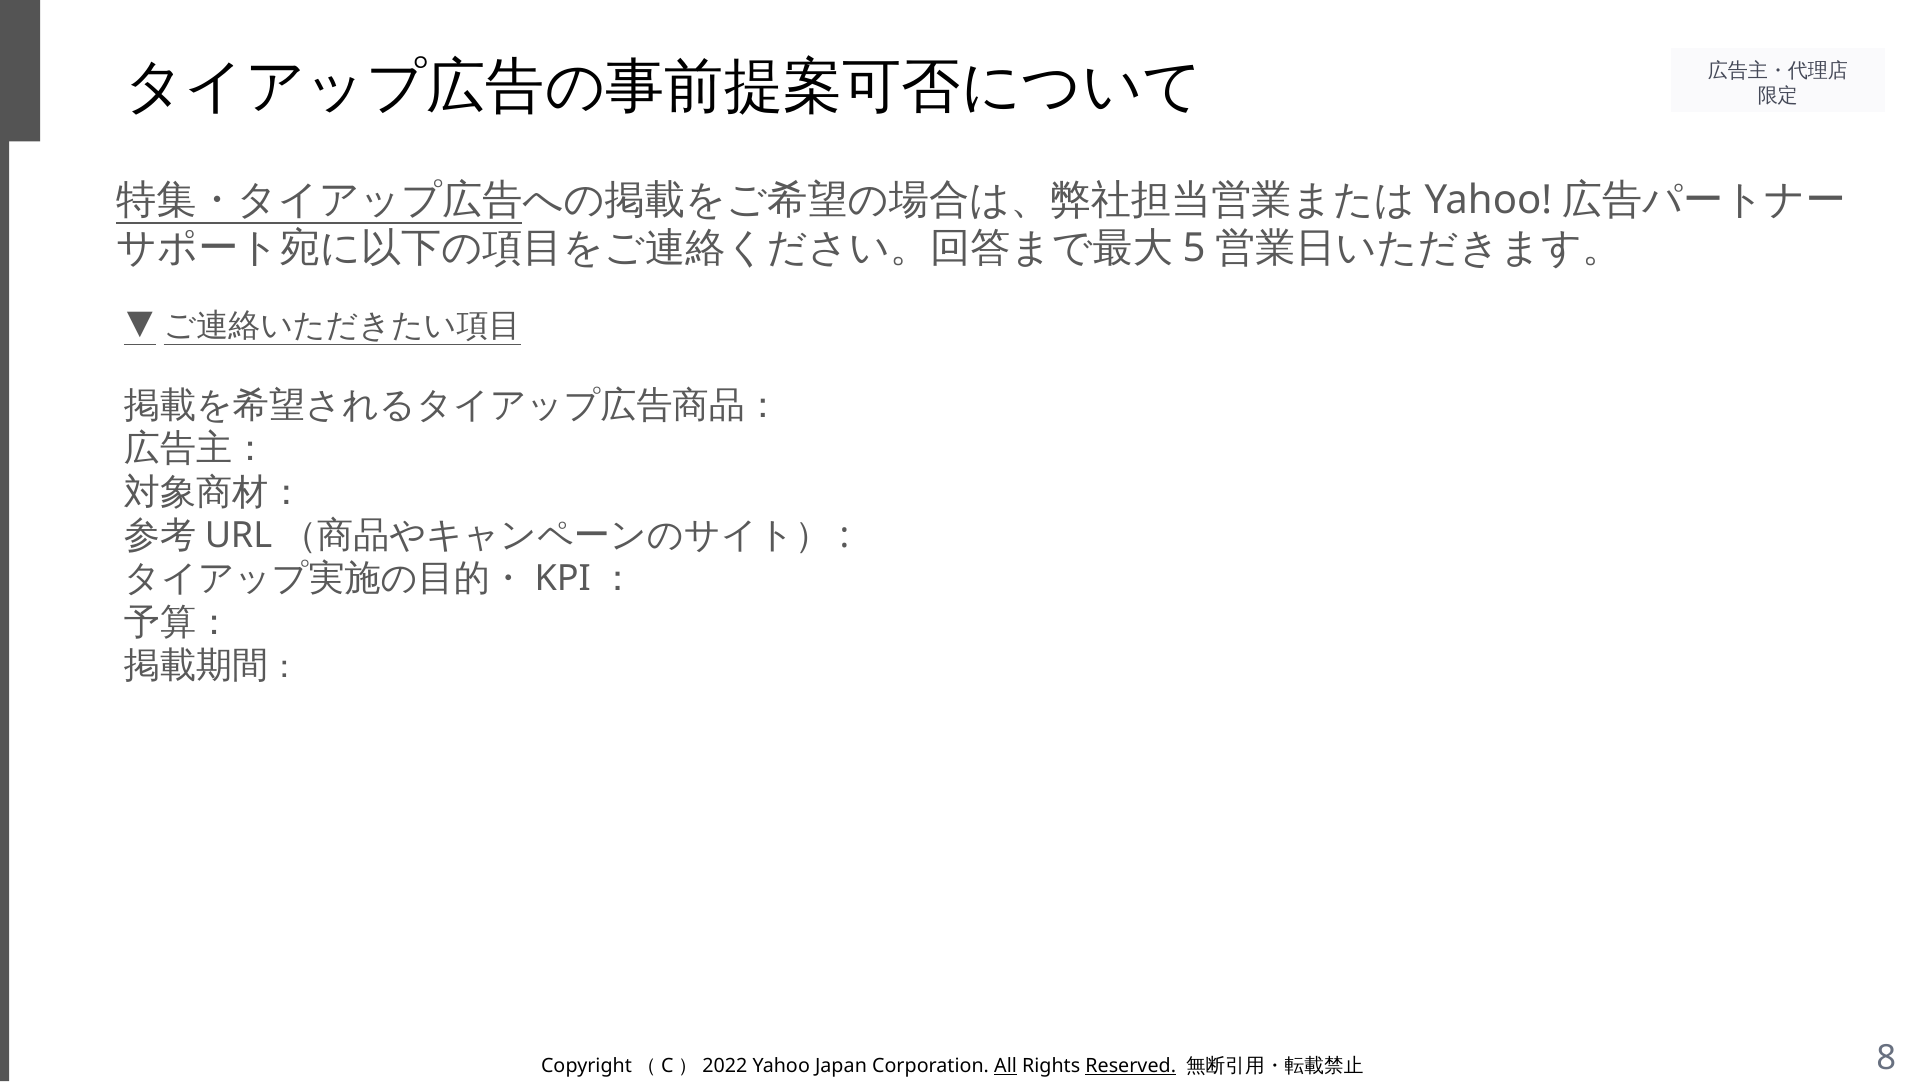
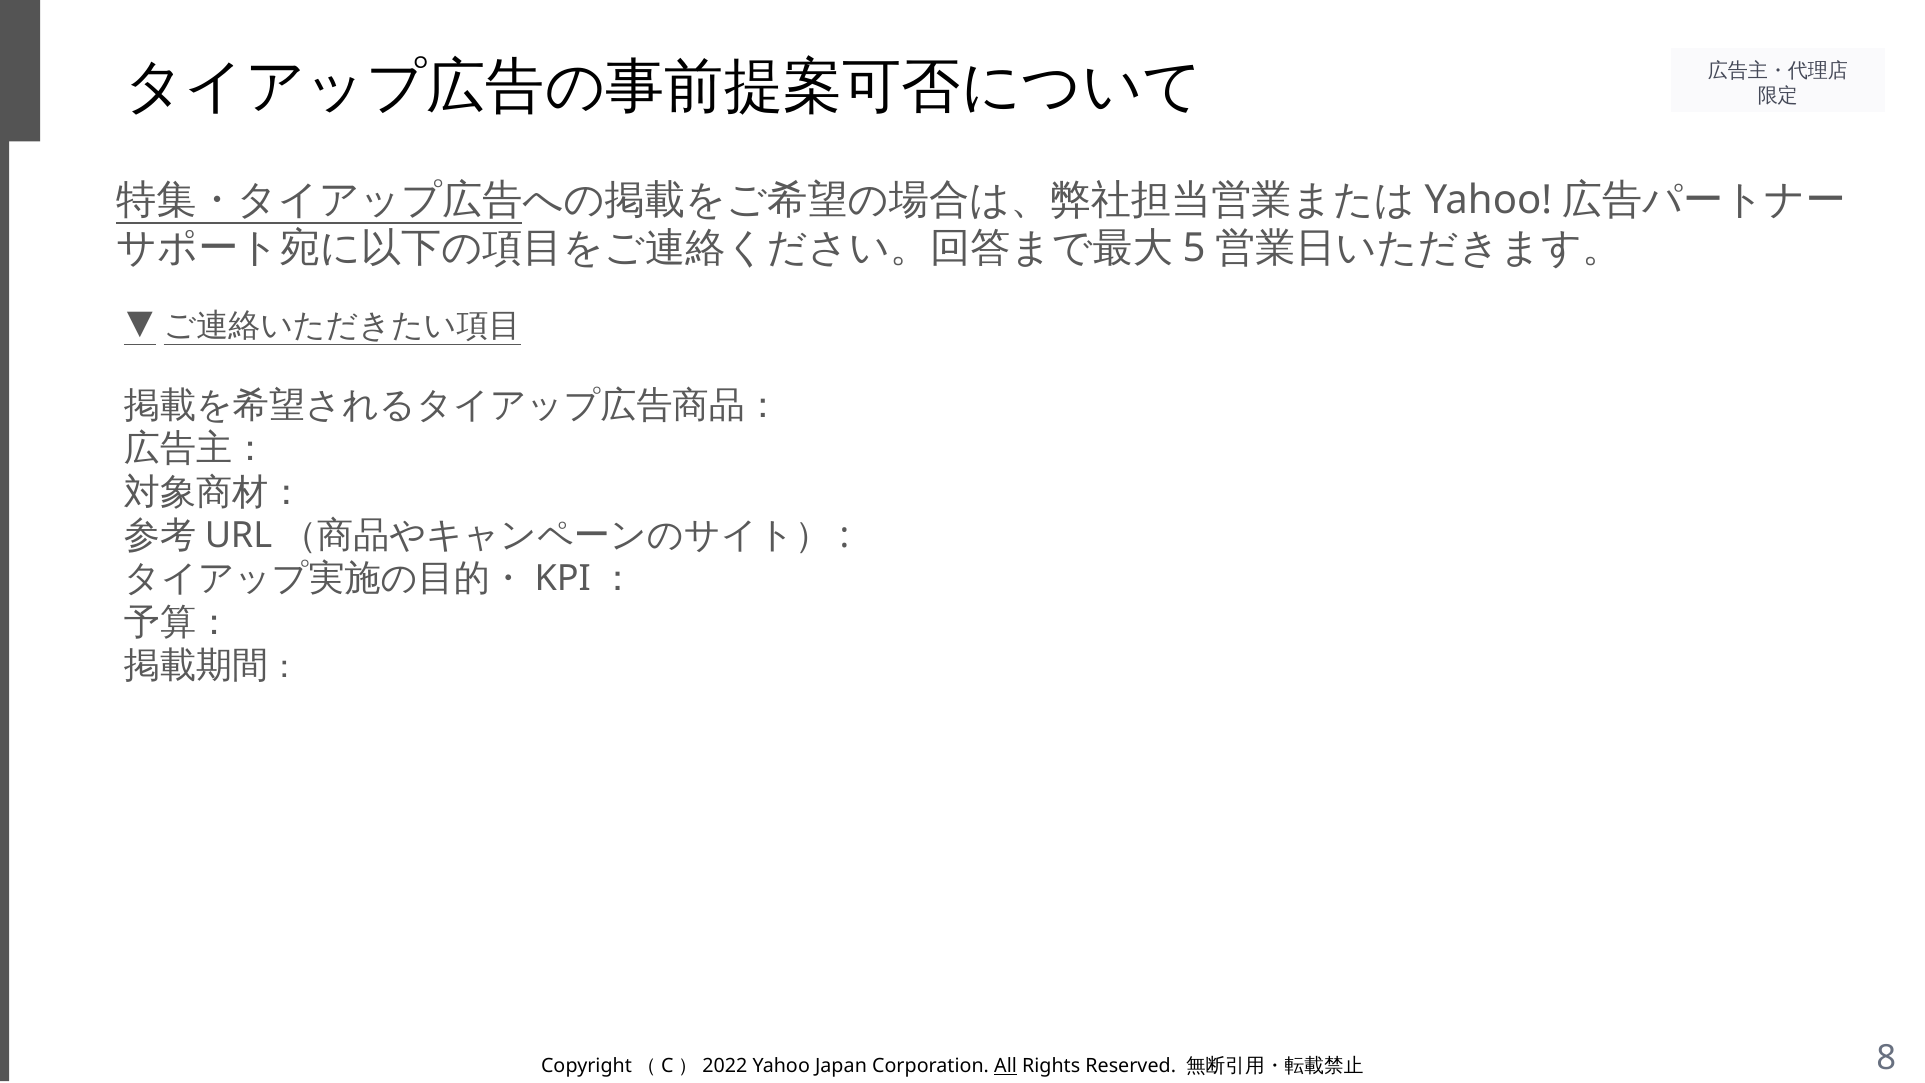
Reserved underline: present -> none
